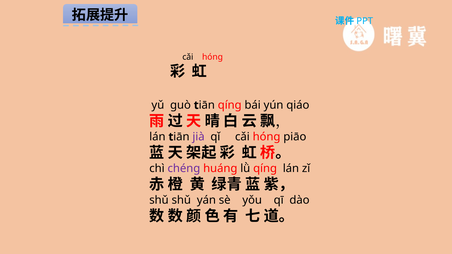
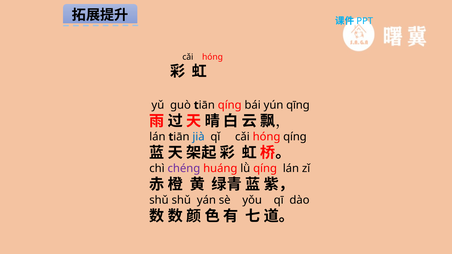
qiáo: qiáo -> qīng
jià colour: purple -> blue
hóng piāo: piāo -> qíng
